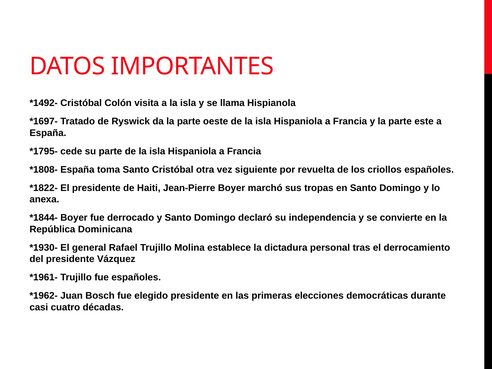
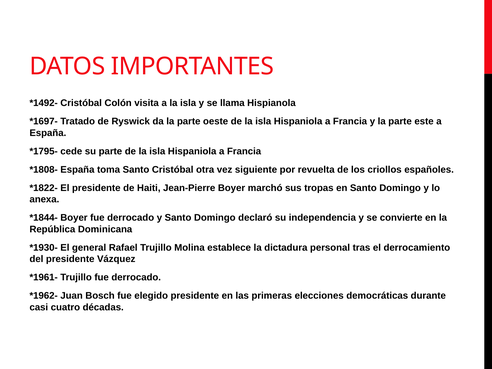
Trujillo fue españoles: españoles -> derrocado
